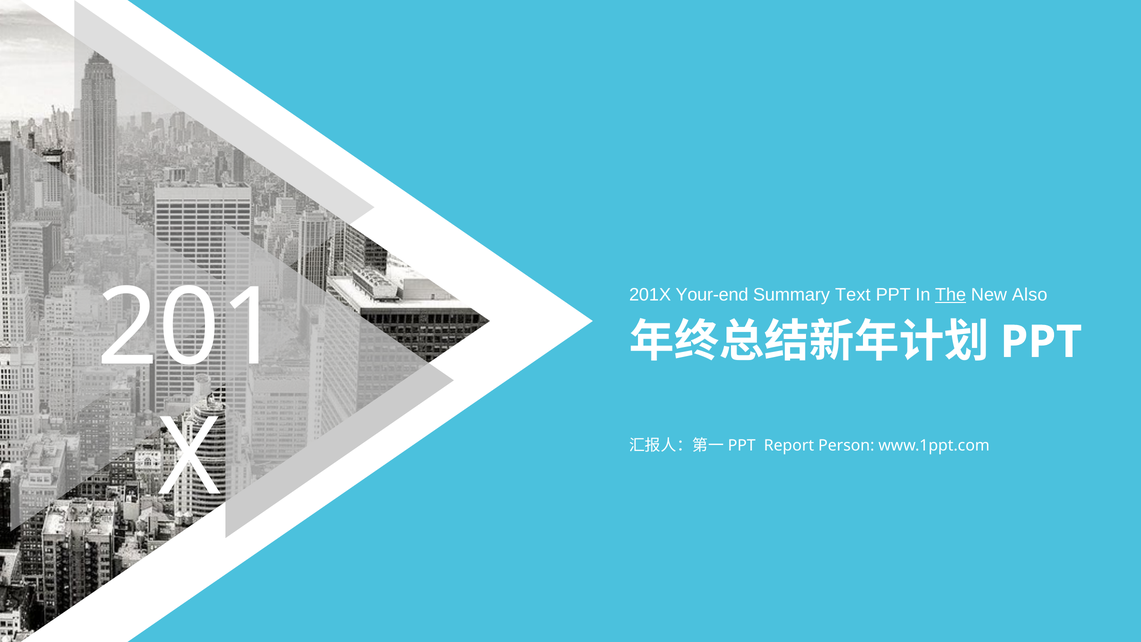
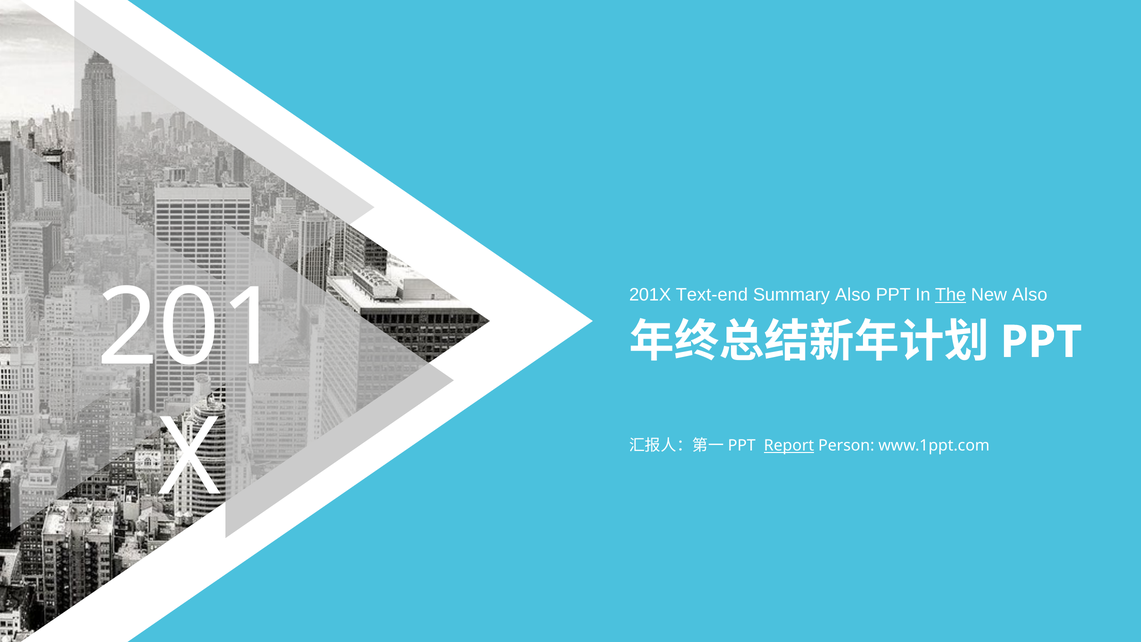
Your-end: Your-end -> Text-end
Summary Text: Text -> Also
Report underline: none -> present
